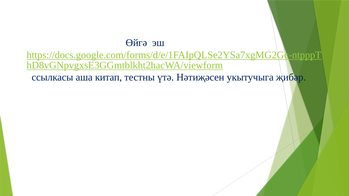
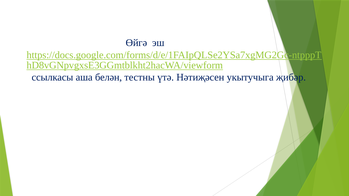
китап: китап -> белән
